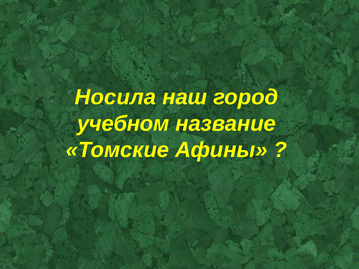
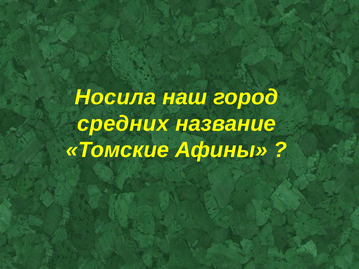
учебном: учебном -> средних
